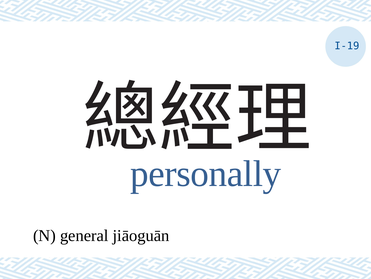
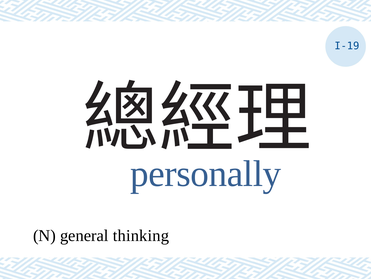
jiāoguān: jiāoguān -> thinking
